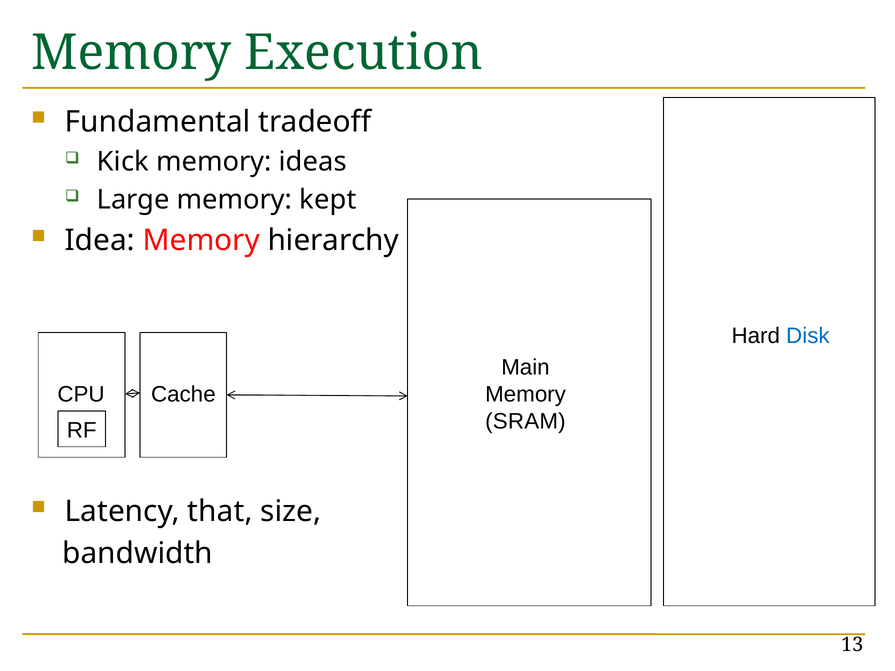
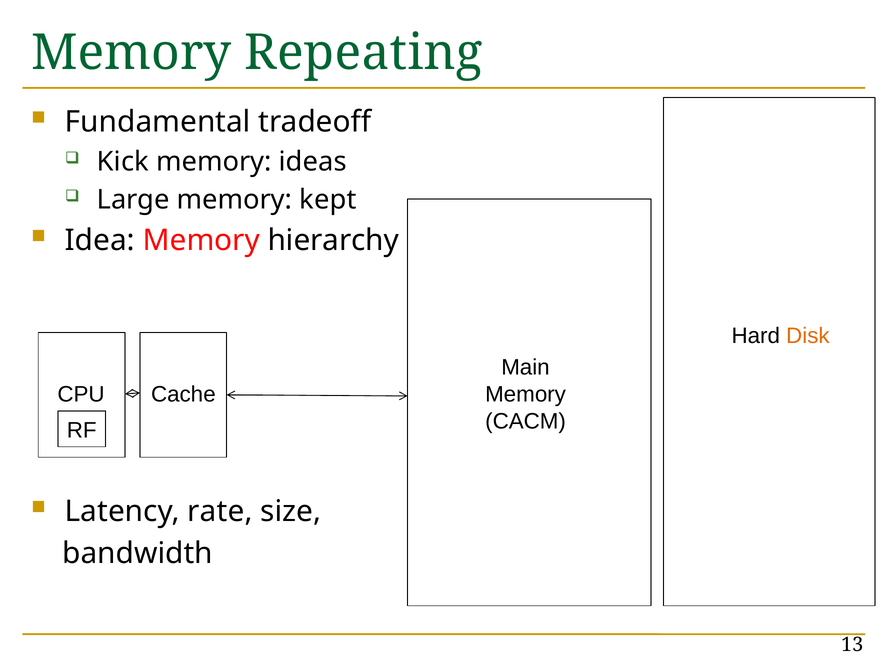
Execution: Execution -> Repeating
Disk colour: blue -> orange
SRAM: SRAM -> CACM
that: that -> rate
